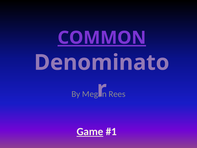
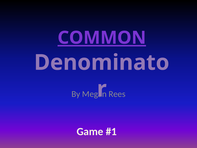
Game underline: present -> none
